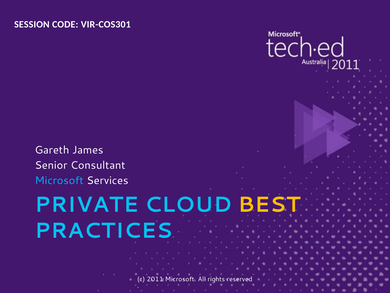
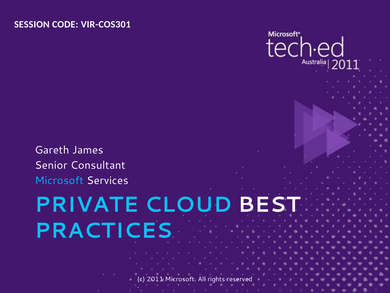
BEST colour: yellow -> white
